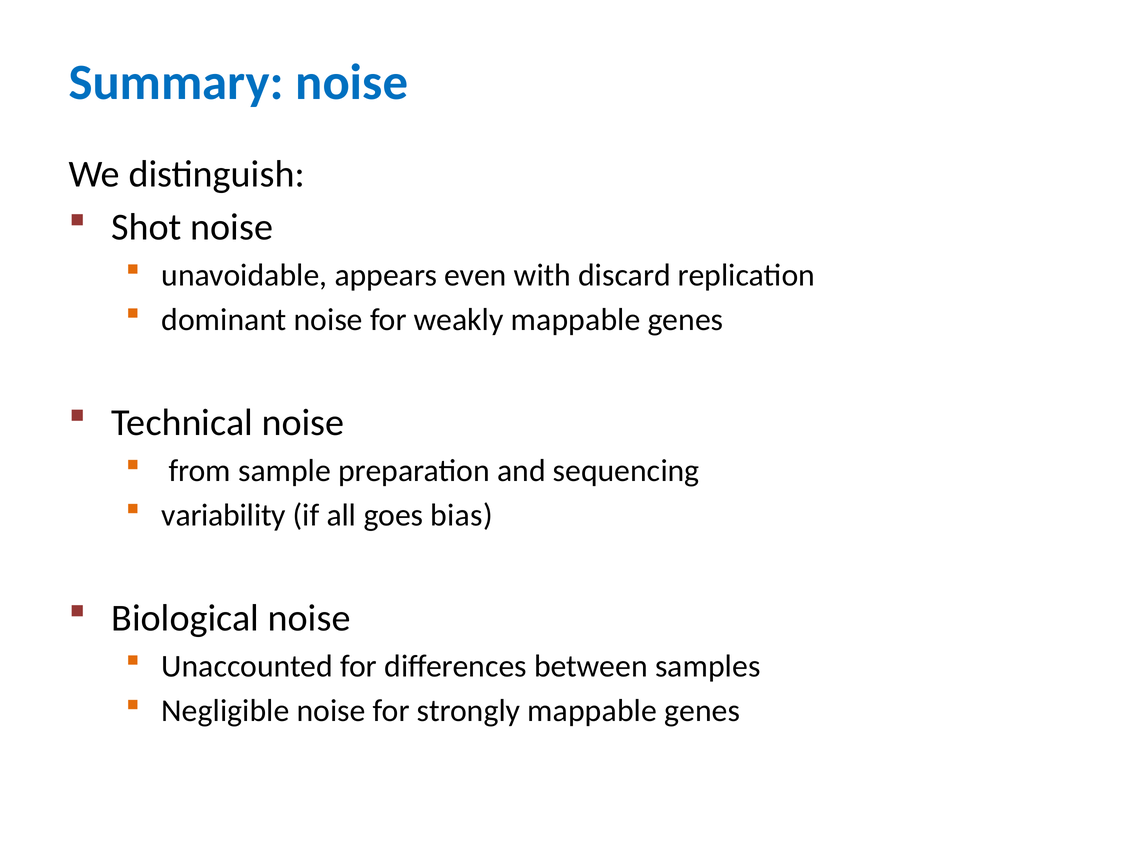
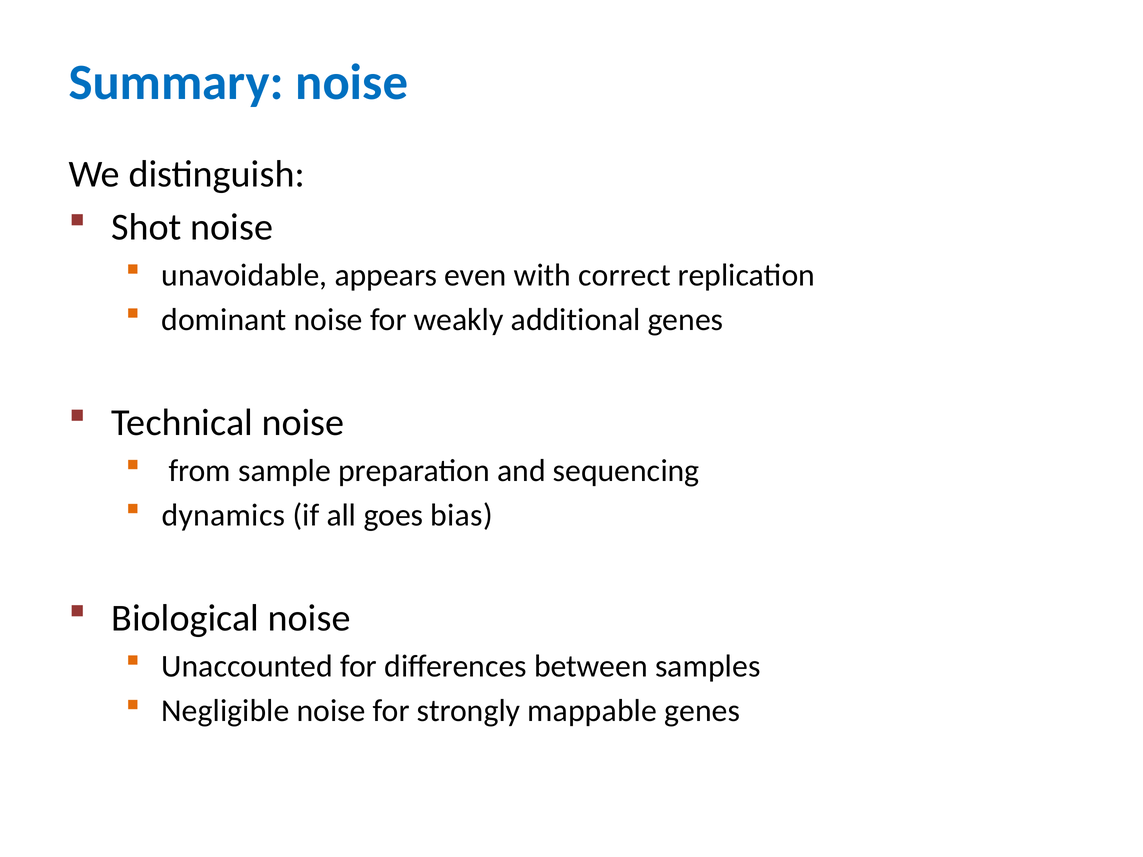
discard: discard -> correct
weakly mappable: mappable -> additional
variability: variability -> dynamics
